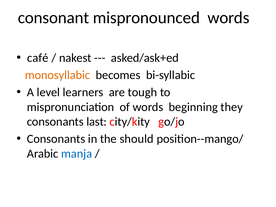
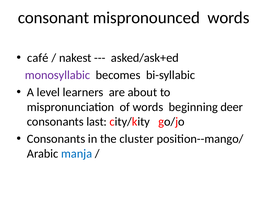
monosyllabic colour: orange -> purple
tough: tough -> about
they: they -> deer
should: should -> cluster
